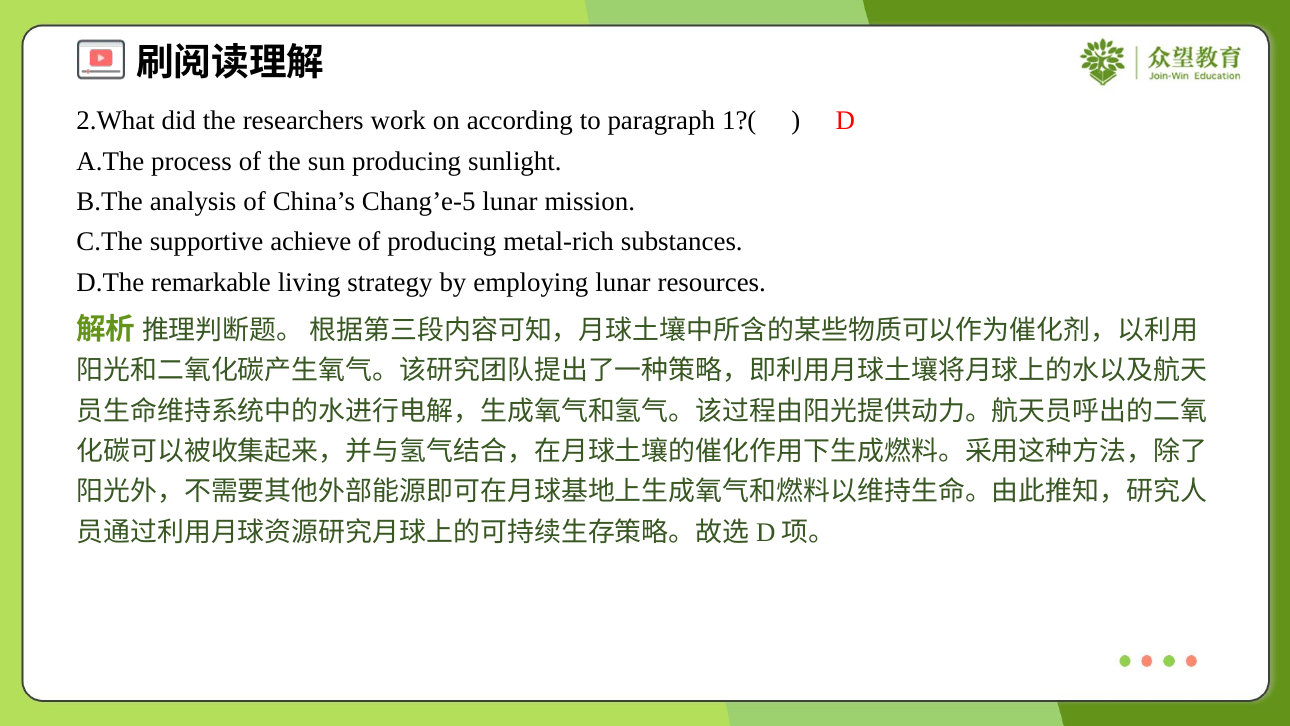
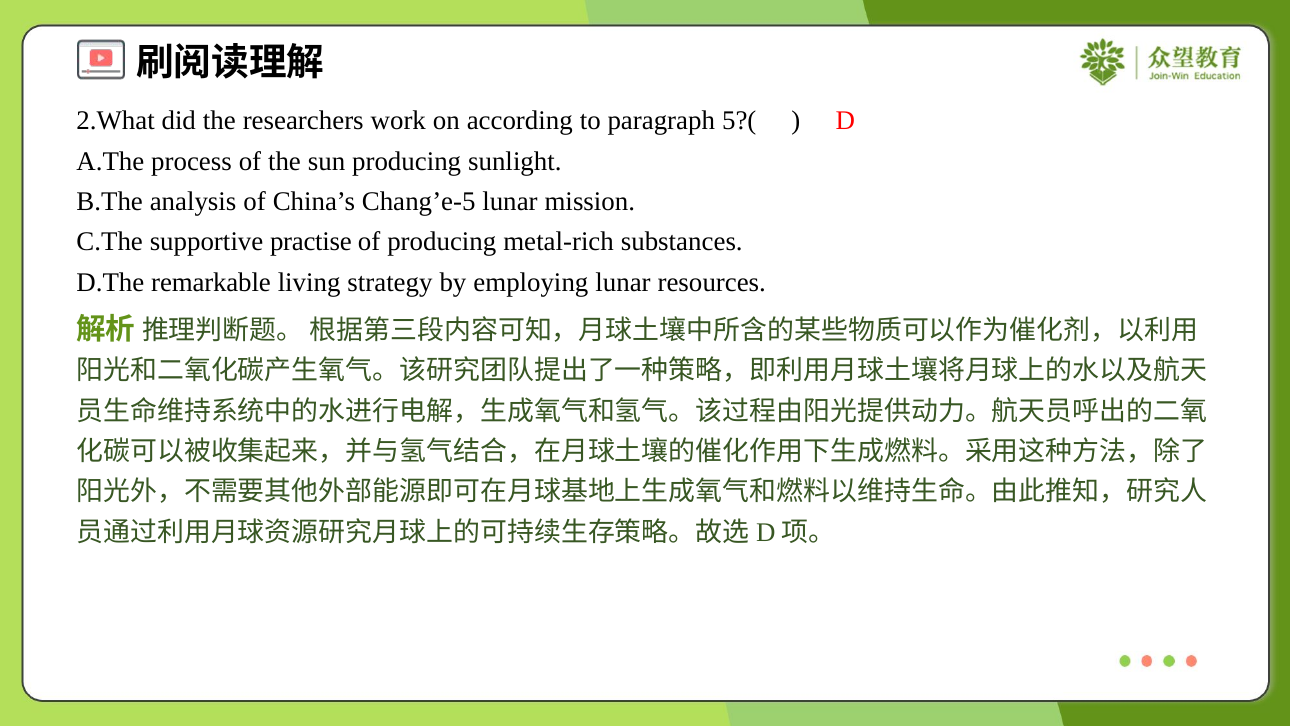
1?(: 1?( -> 5?(
achieve: achieve -> practise
